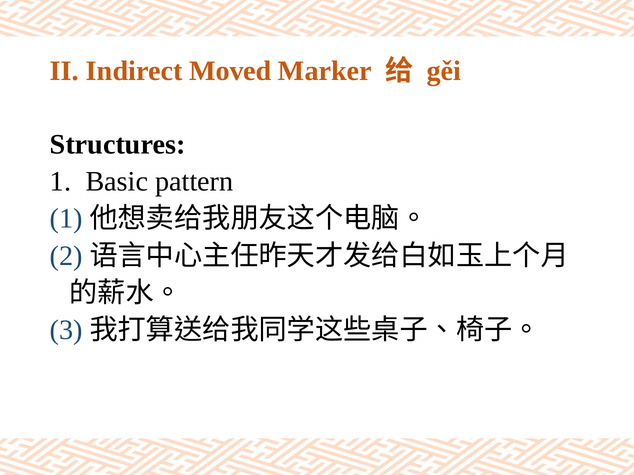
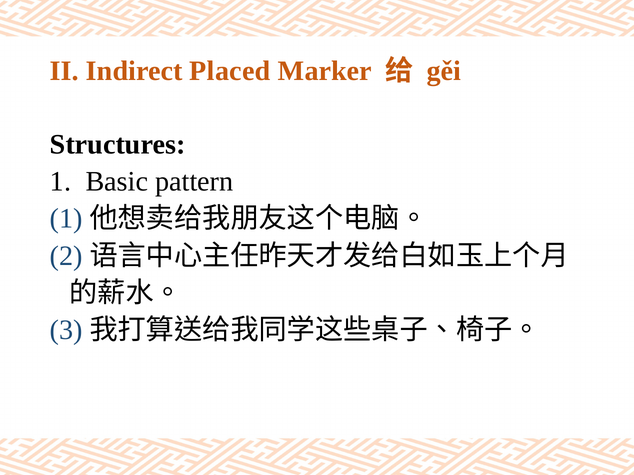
Moved: Moved -> Placed
